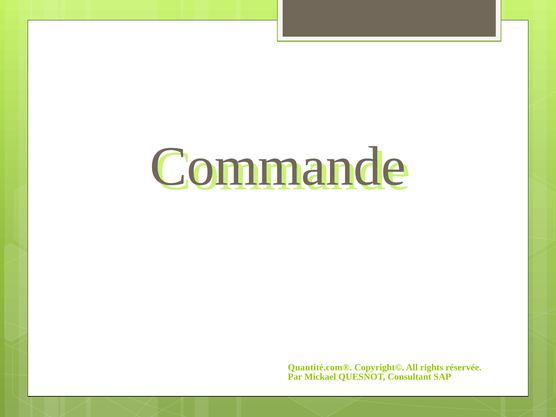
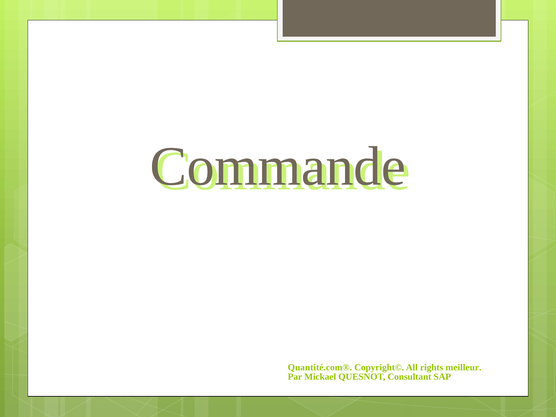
réservée: réservée -> meilleur
